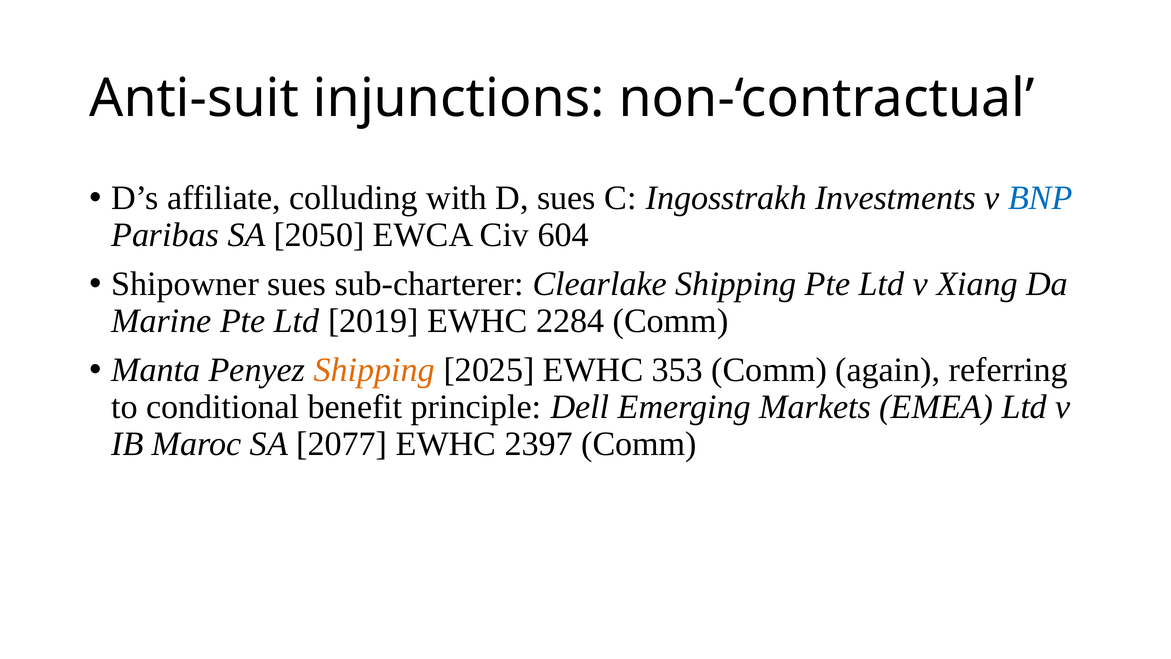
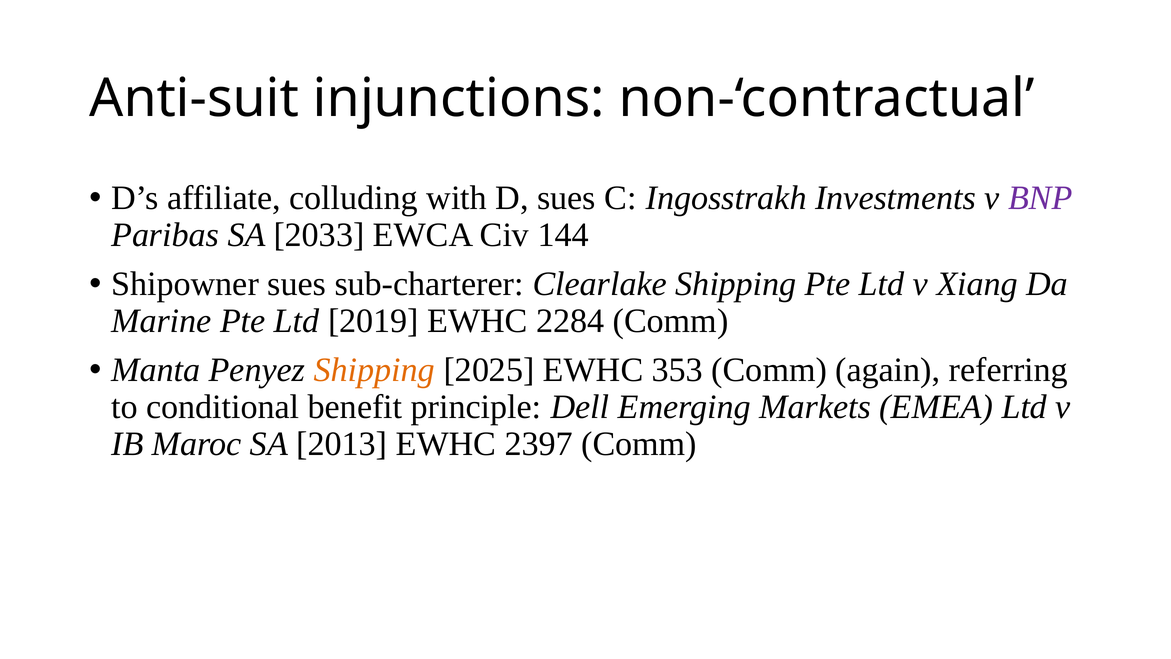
BNP colour: blue -> purple
2050: 2050 -> 2033
604: 604 -> 144
2077: 2077 -> 2013
